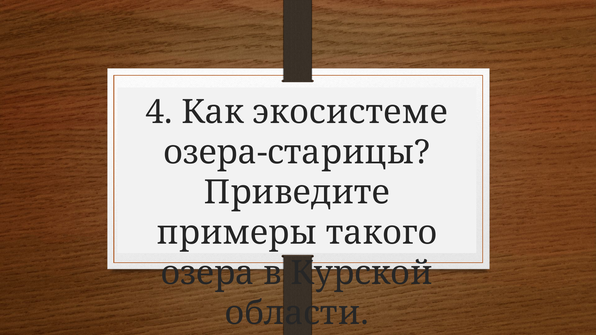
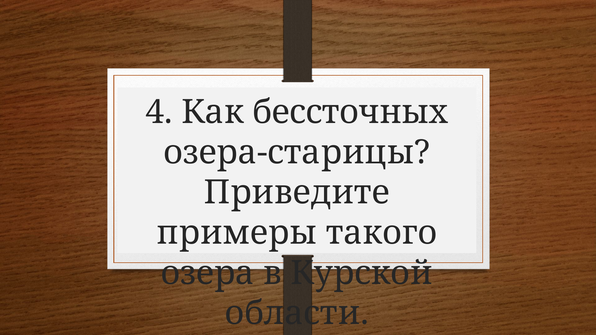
экосистеме: экосистеме -> бессточных
